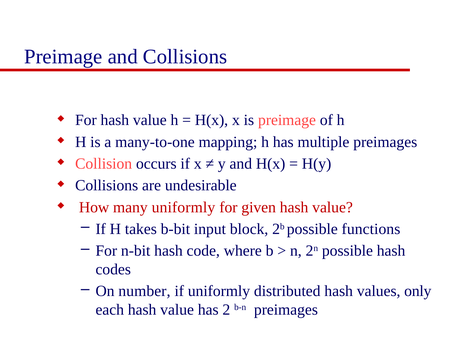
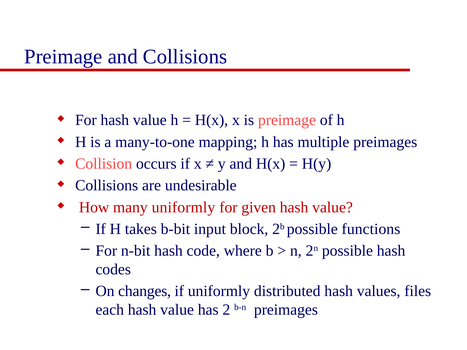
number: number -> changes
only: only -> files
